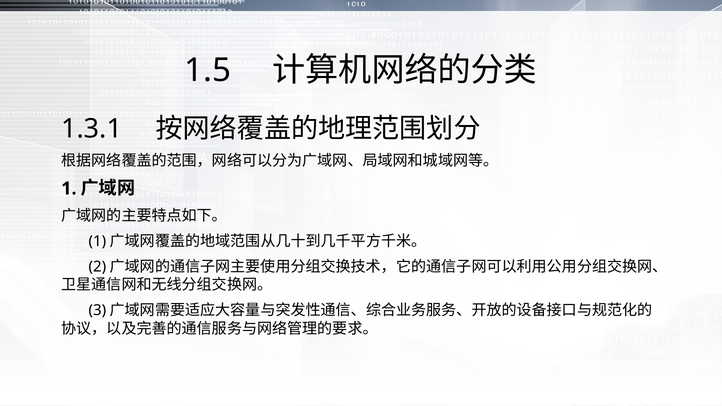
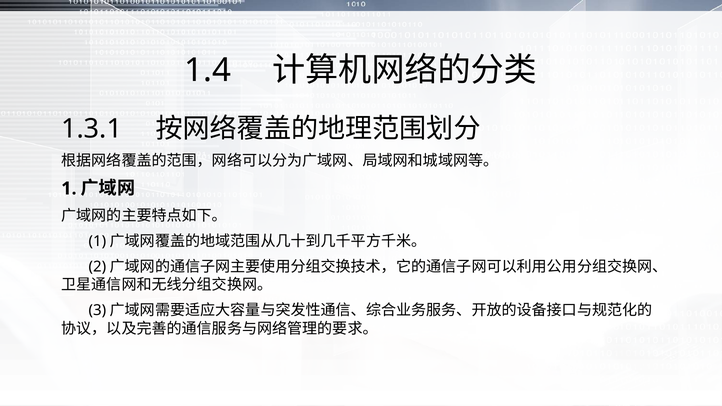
1.5: 1.5 -> 1.4
